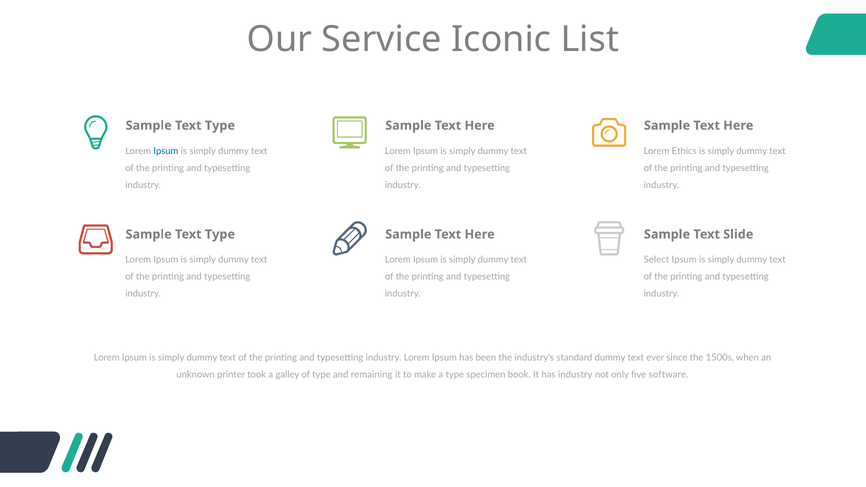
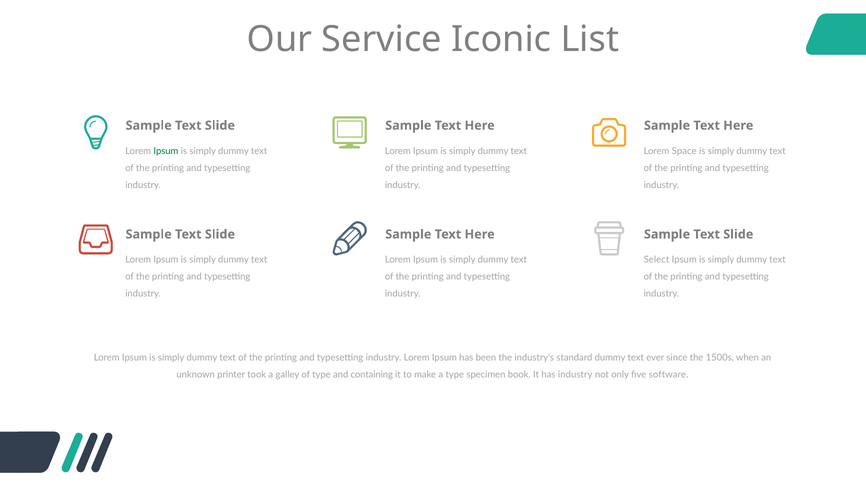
Type at (220, 126): Type -> Slide
Ipsum at (166, 151) colour: blue -> green
Ethics: Ethics -> Space
Type at (220, 234): Type -> Slide
remaining: remaining -> containing
